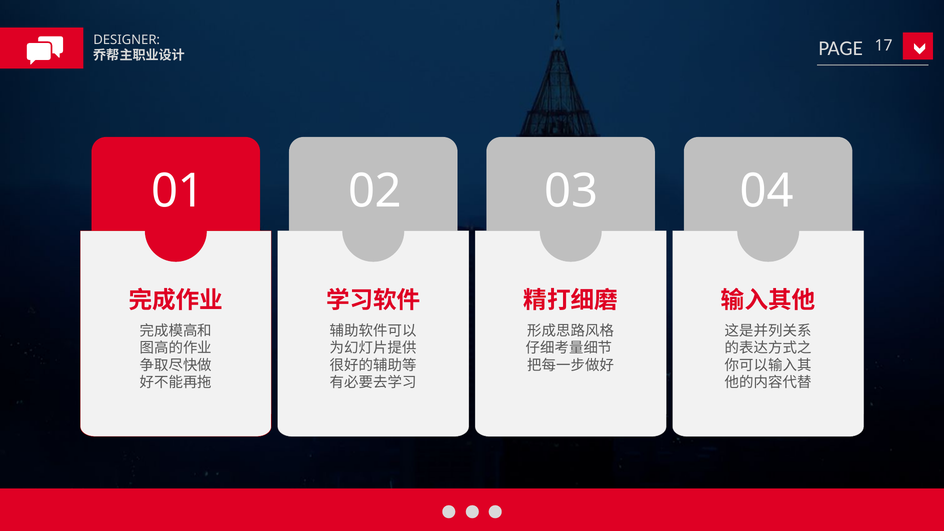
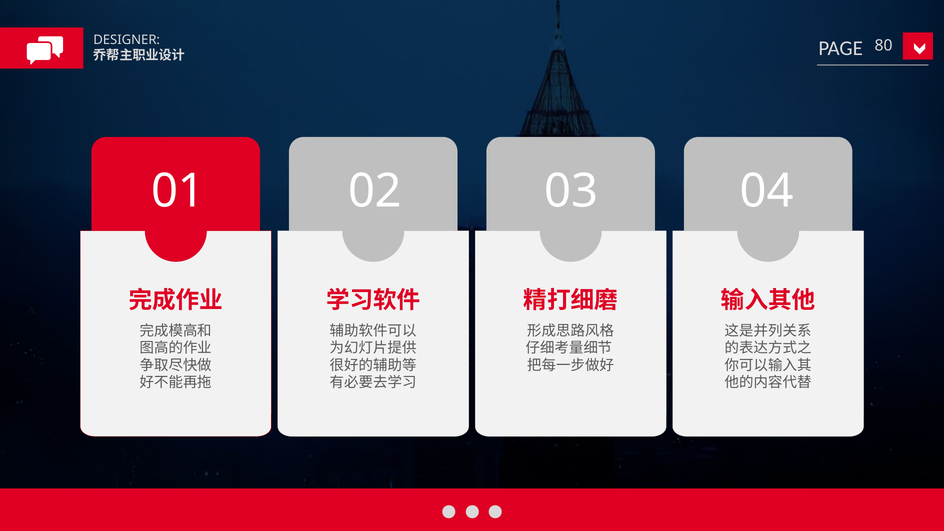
17: 17 -> 80
